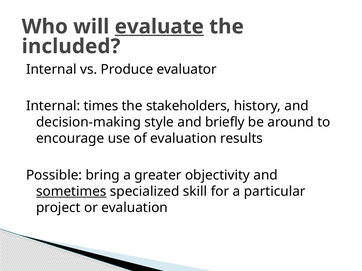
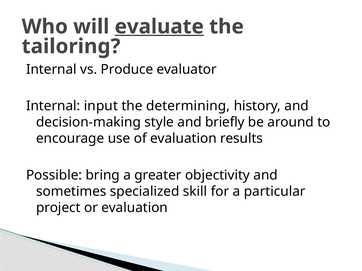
included: included -> tailoring
times: times -> input
stakeholders: stakeholders -> determining
sometimes underline: present -> none
